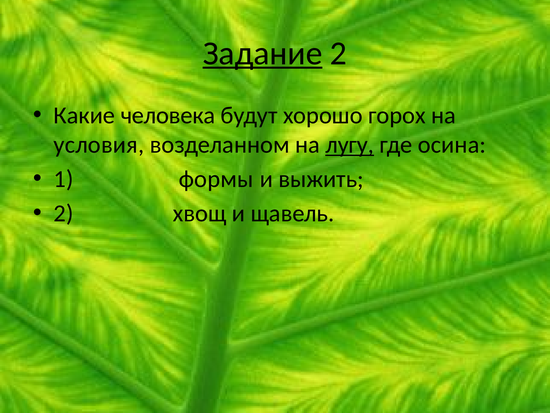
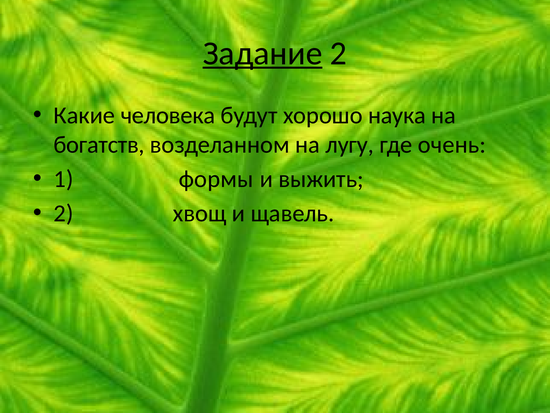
горох: горох -> наука
условия: условия -> богатств
лугу underline: present -> none
осина: осина -> очень
